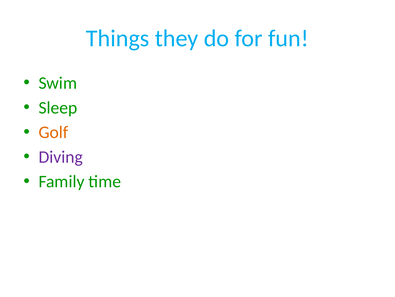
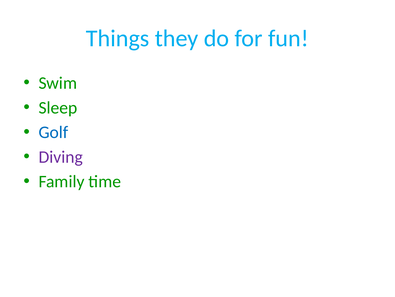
Golf colour: orange -> blue
